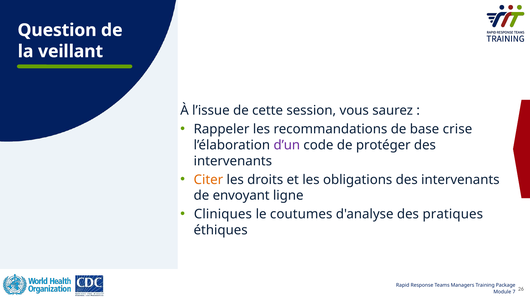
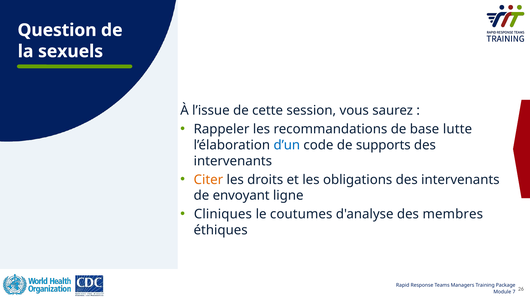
veillant: veillant -> sexuels
crise: crise -> lutte
d’un colour: purple -> blue
protéger: protéger -> supports
pratiques: pratiques -> membres
